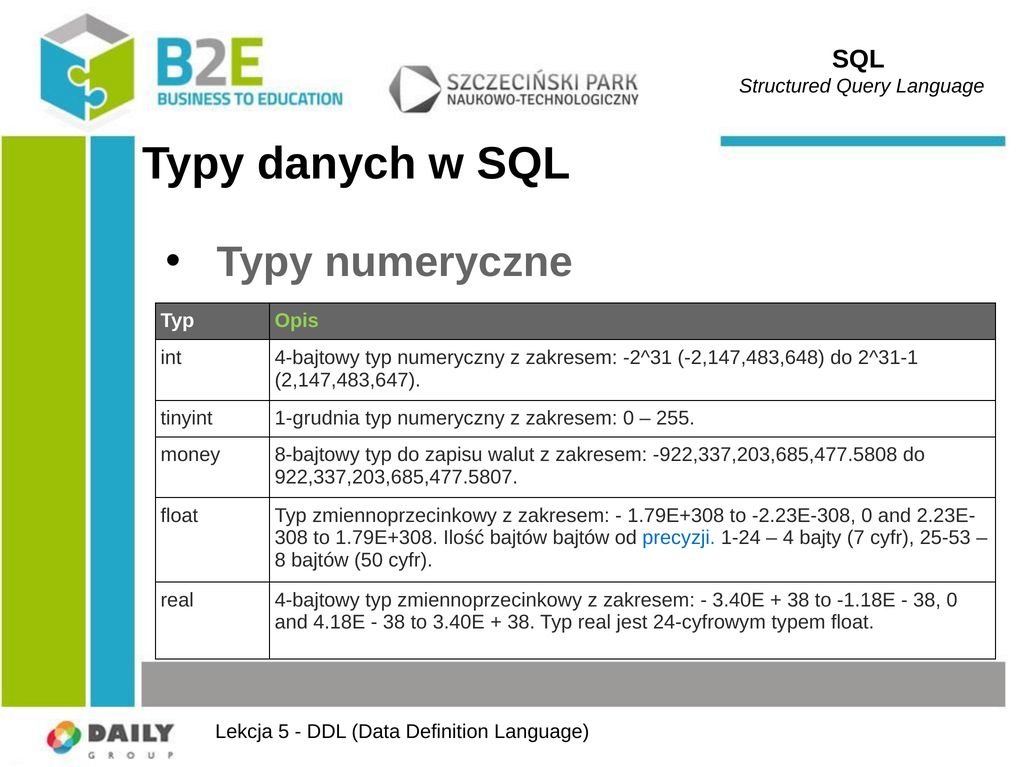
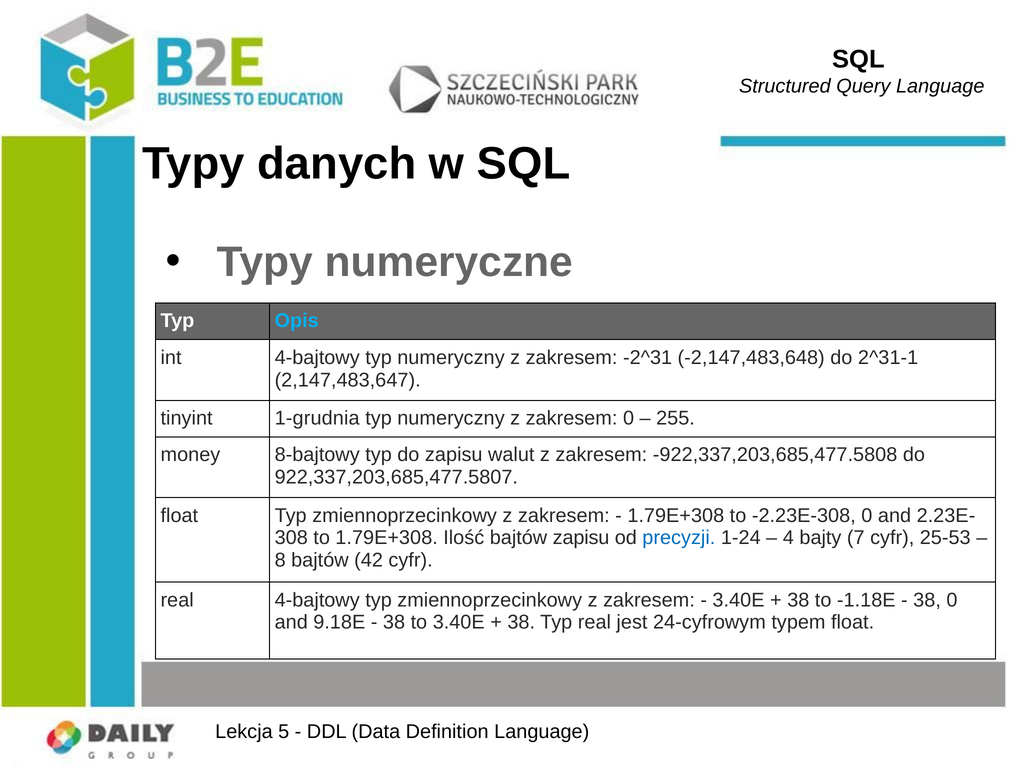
Opis colour: light green -> light blue
bajtów bajtów: bajtów -> zapisu
50: 50 -> 42
4.18E: 4.18E -> 9.18E
